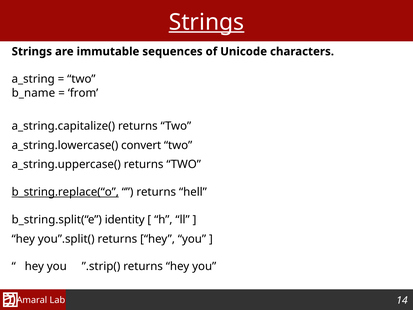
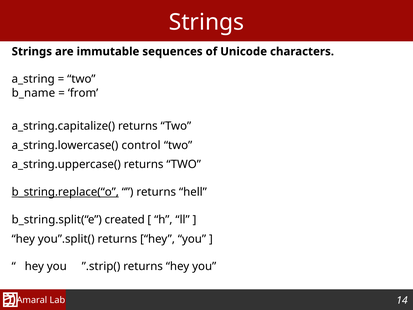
Strings at (207, 22) underline: present -> none
convert: convert -> control
identity: identity -> created
